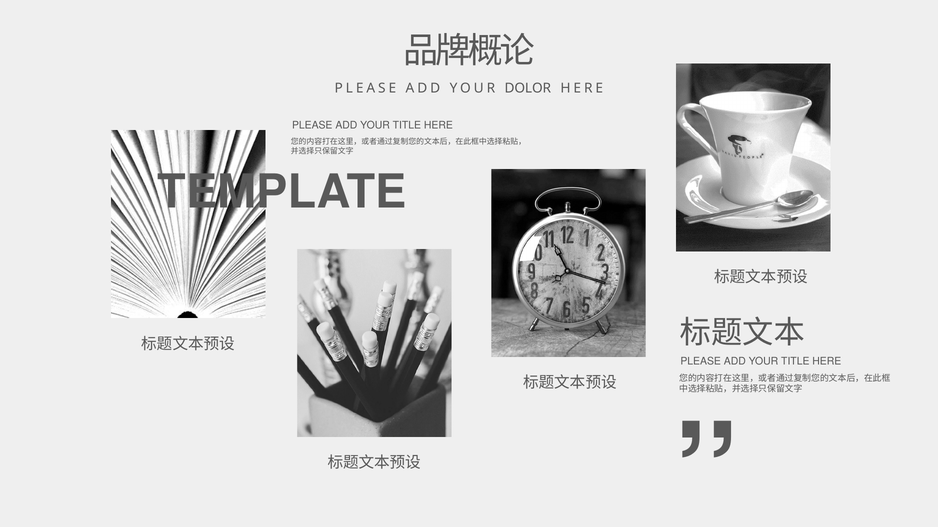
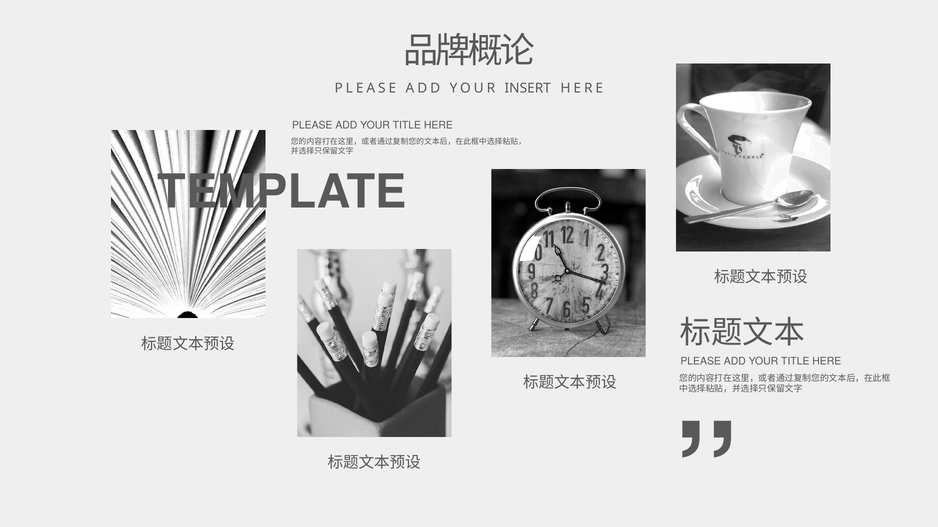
DOLOR: DOLOR -> INSERT
